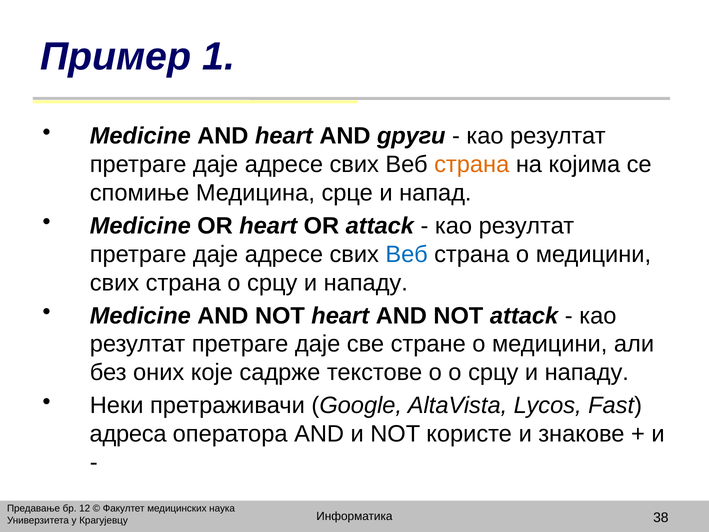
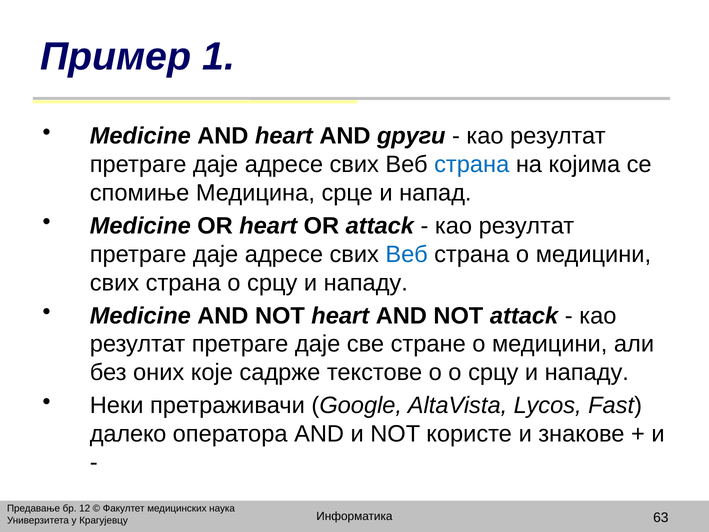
страна at (472, 164) colour: orange -> blue
адреса: адреса -> далеко
38: 38 -> 63
